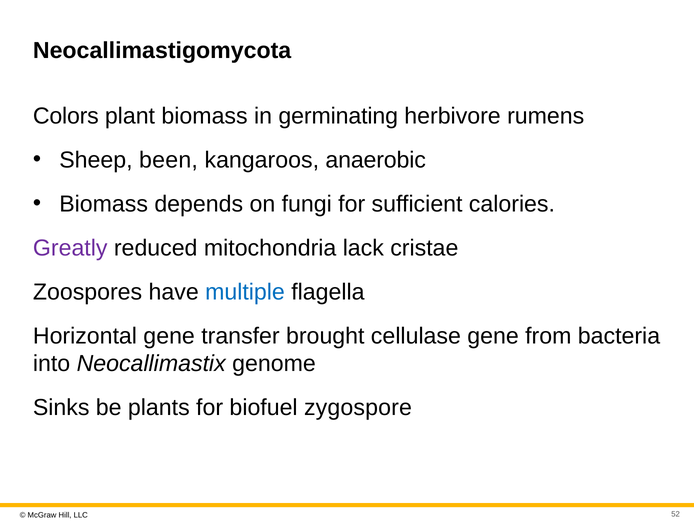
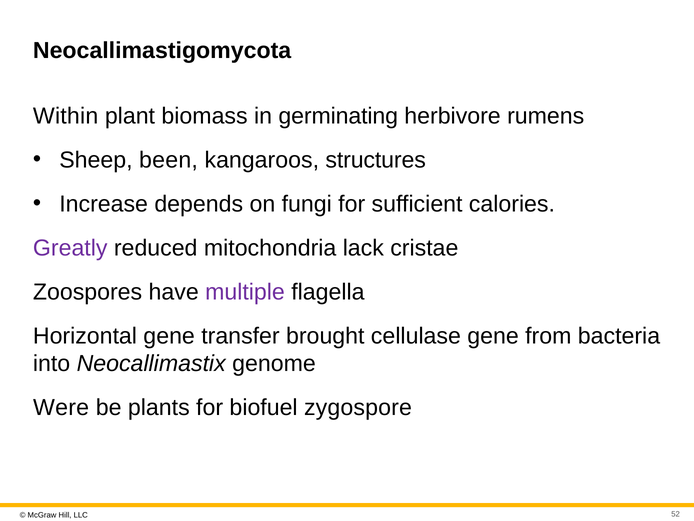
Colors: Colors -> Within
anaerobic: anaerobic -> structures
Biomass at (104, 204): Biomass -> Increase
multiple colour: blue -> purple
Sinks: Sinks -> Were
